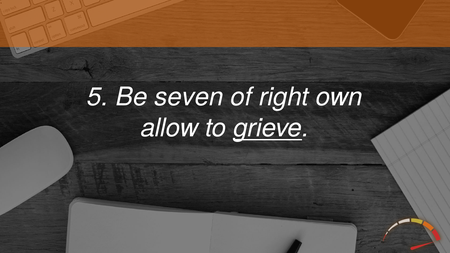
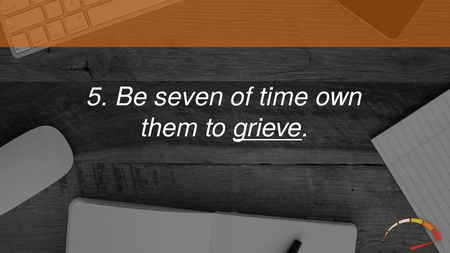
right: right -> time
allow: allow -> them
